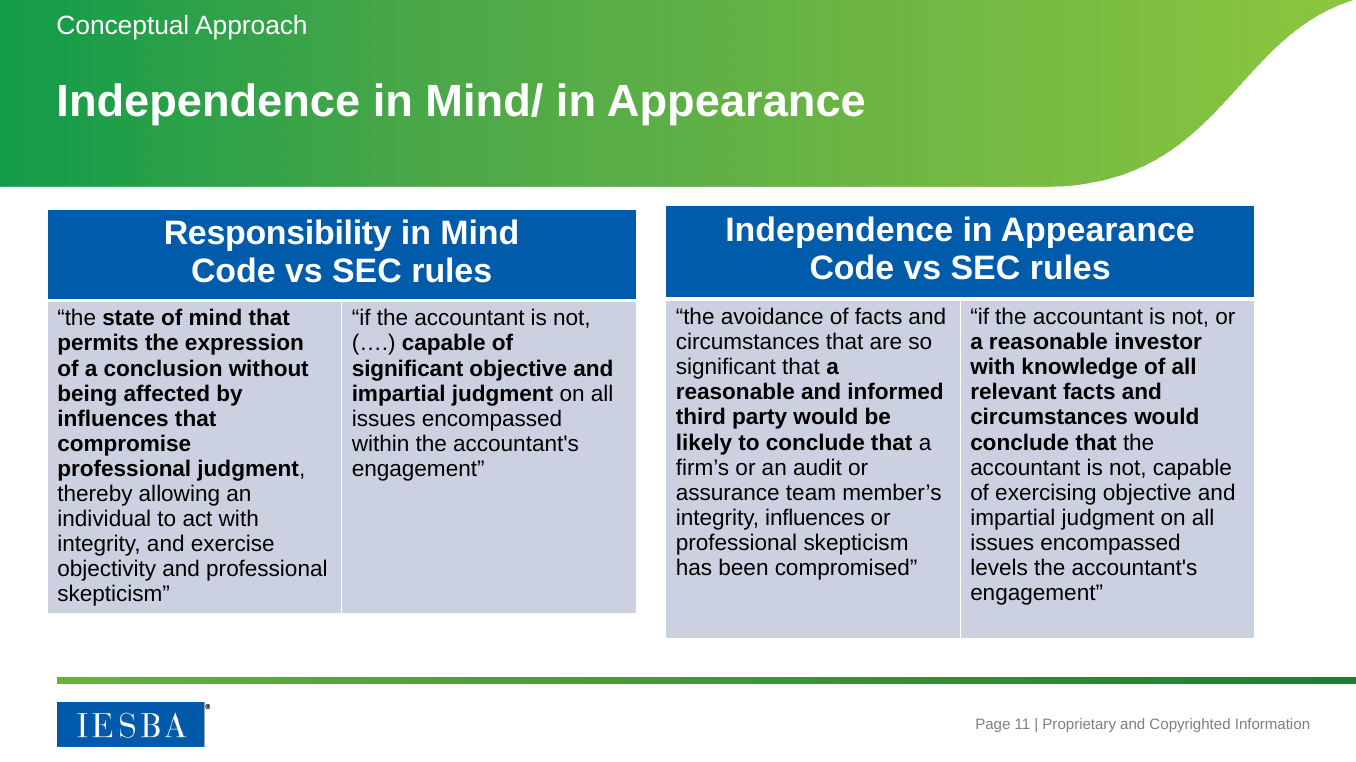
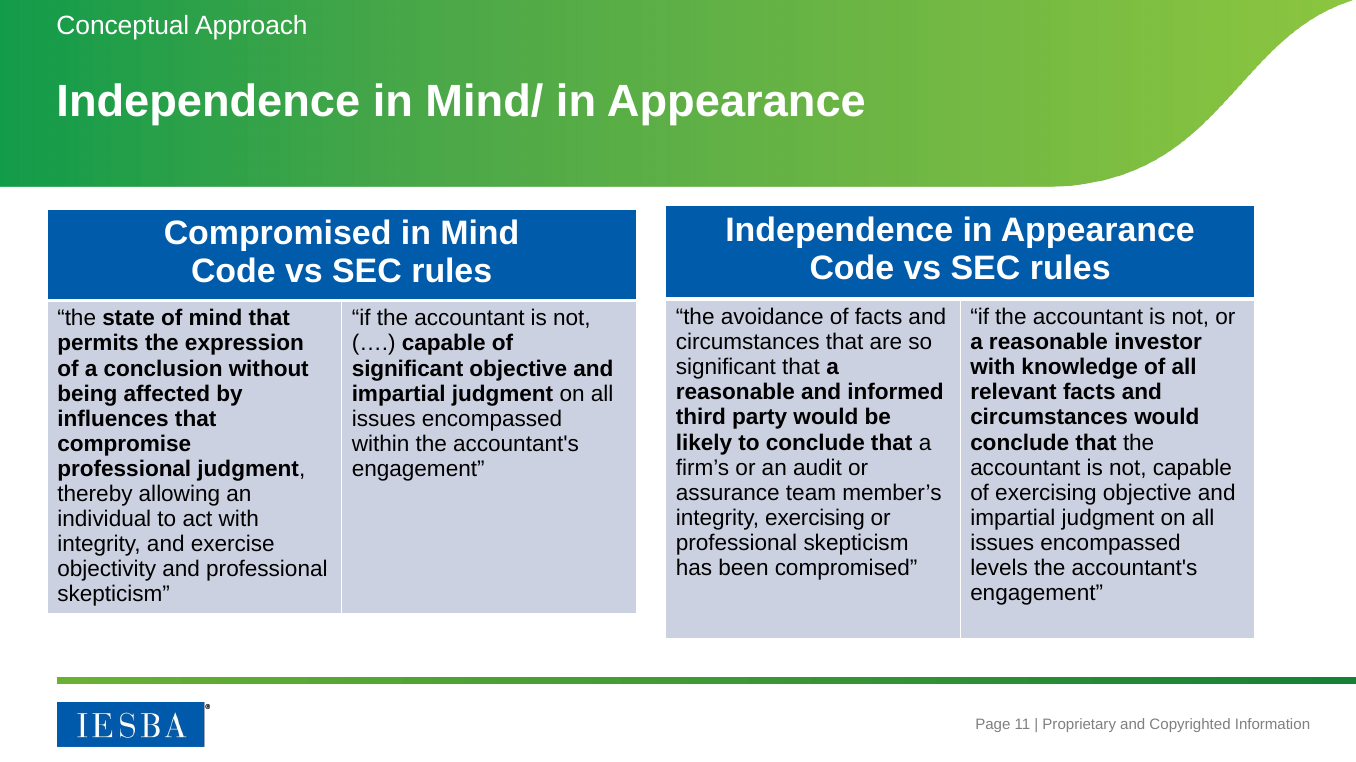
Responsibility at (278, 234): Responsibility -> Compromised
integrity influences: influences -> exercising
